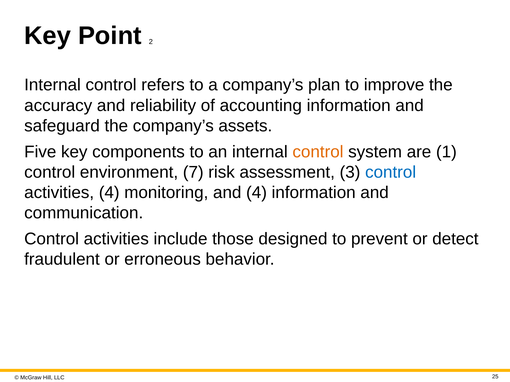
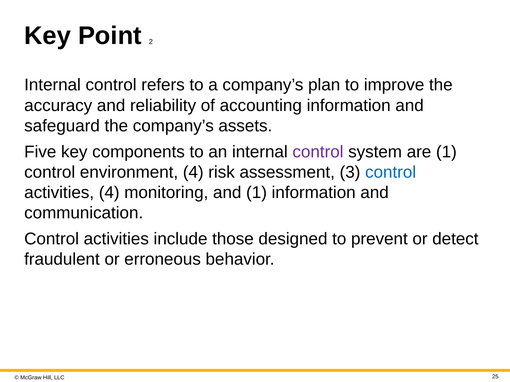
control at (318, 152) colour: orange -> purple
environment 7: 7 -> 4
and 4: 4 -> 1
